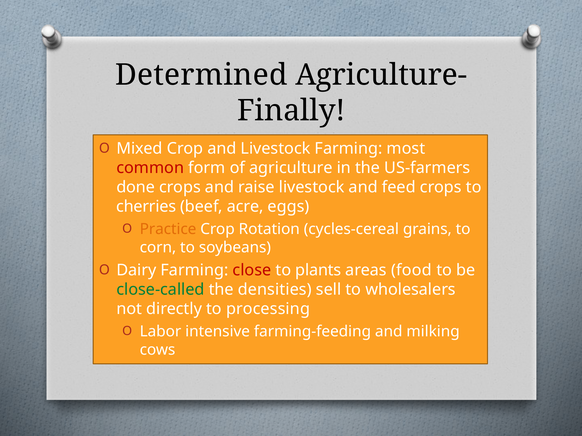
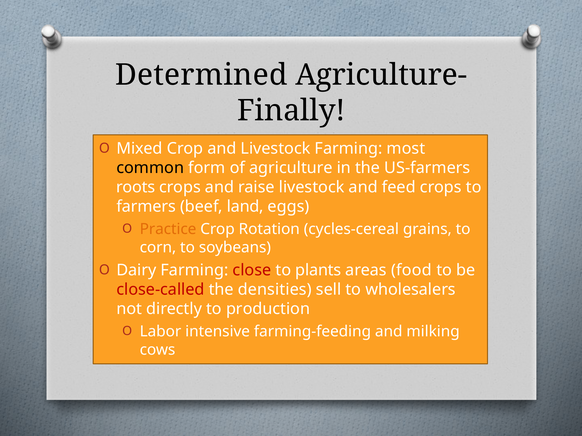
common colour: red -> black
done: done -> roots
cherries: cherries -> farmers
acre: acre -> land
close-called colour: green -> red
processing: processing -> production
